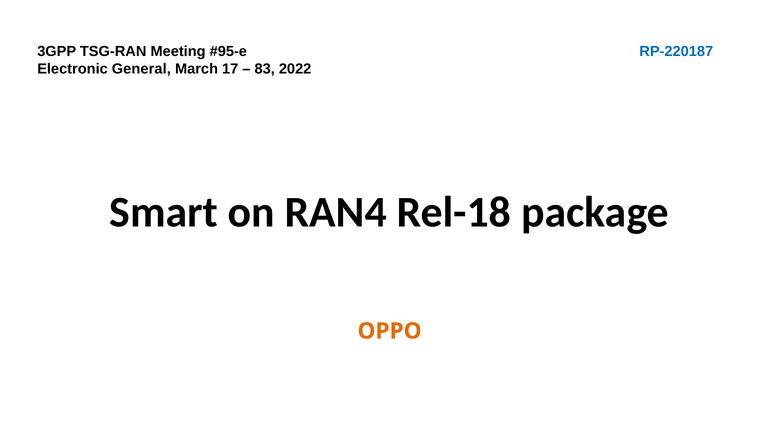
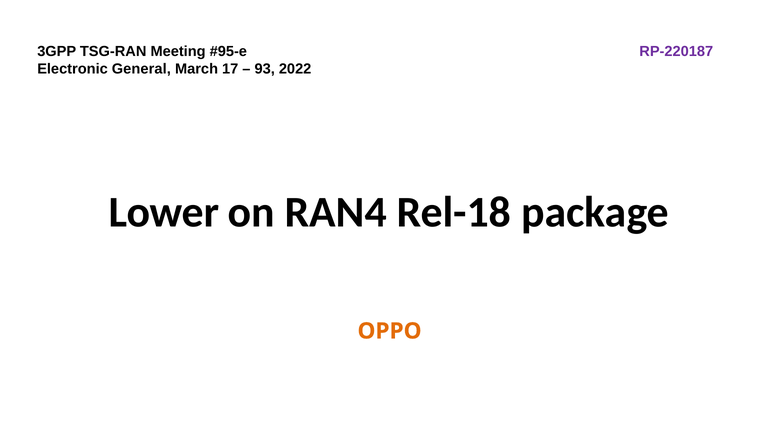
RP-220187 colour: blue -> purple
83: 83 -> 93
Smart: Smart -> Lower
